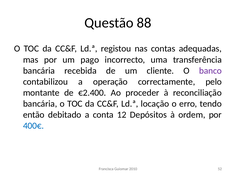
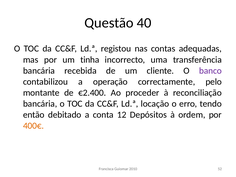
88: 88 -> 40
pago: pago -> tinha
400€ colour: blue -> orange
